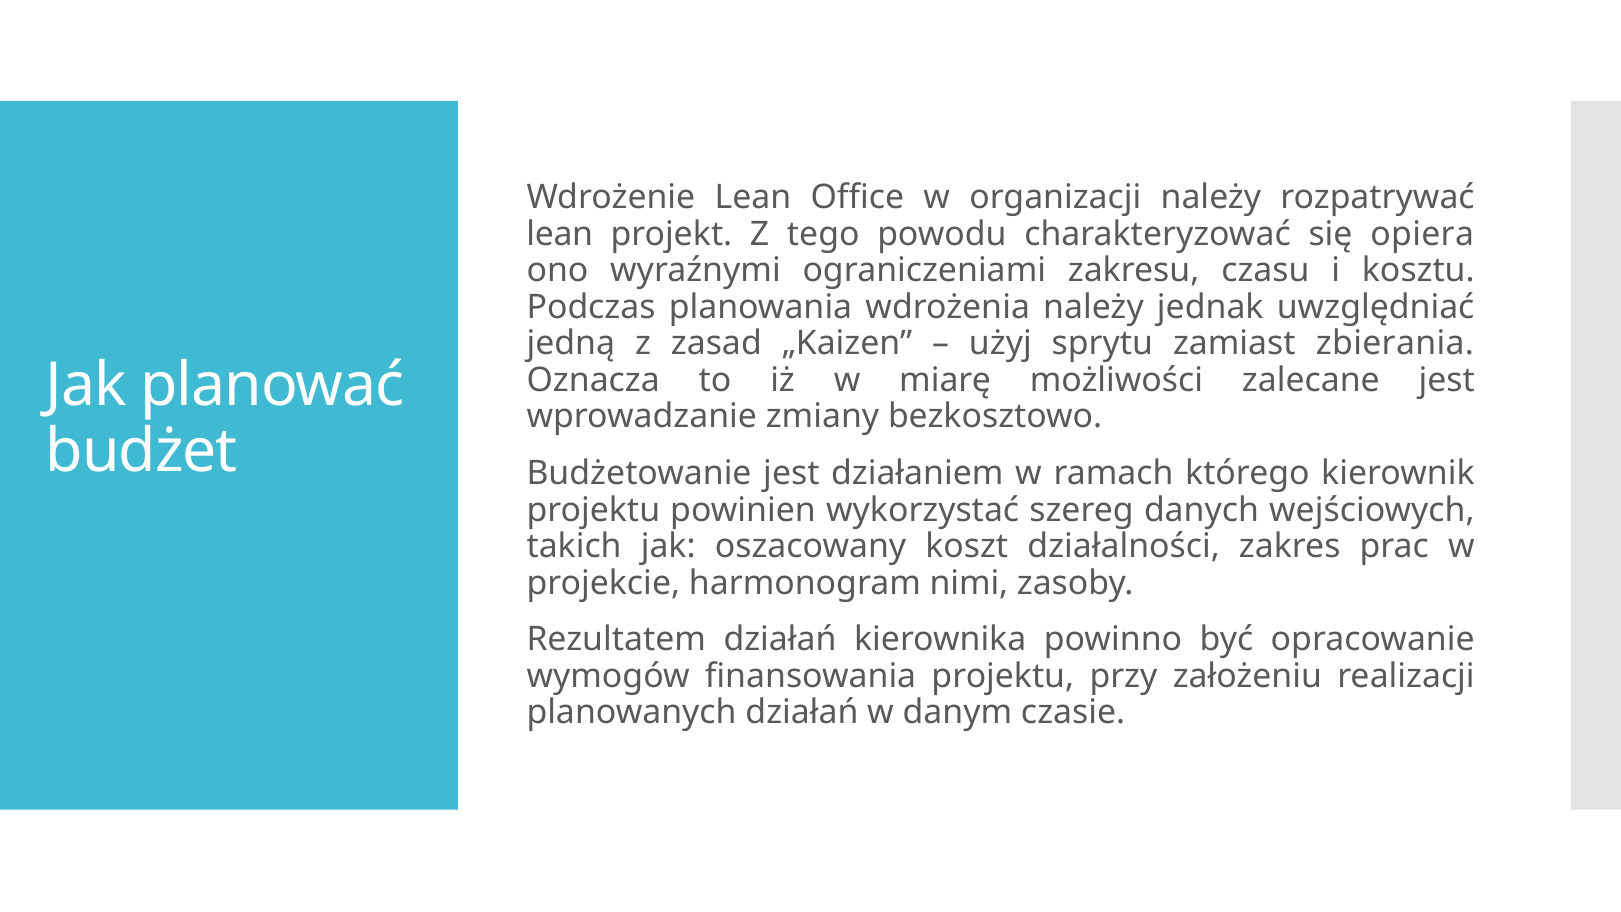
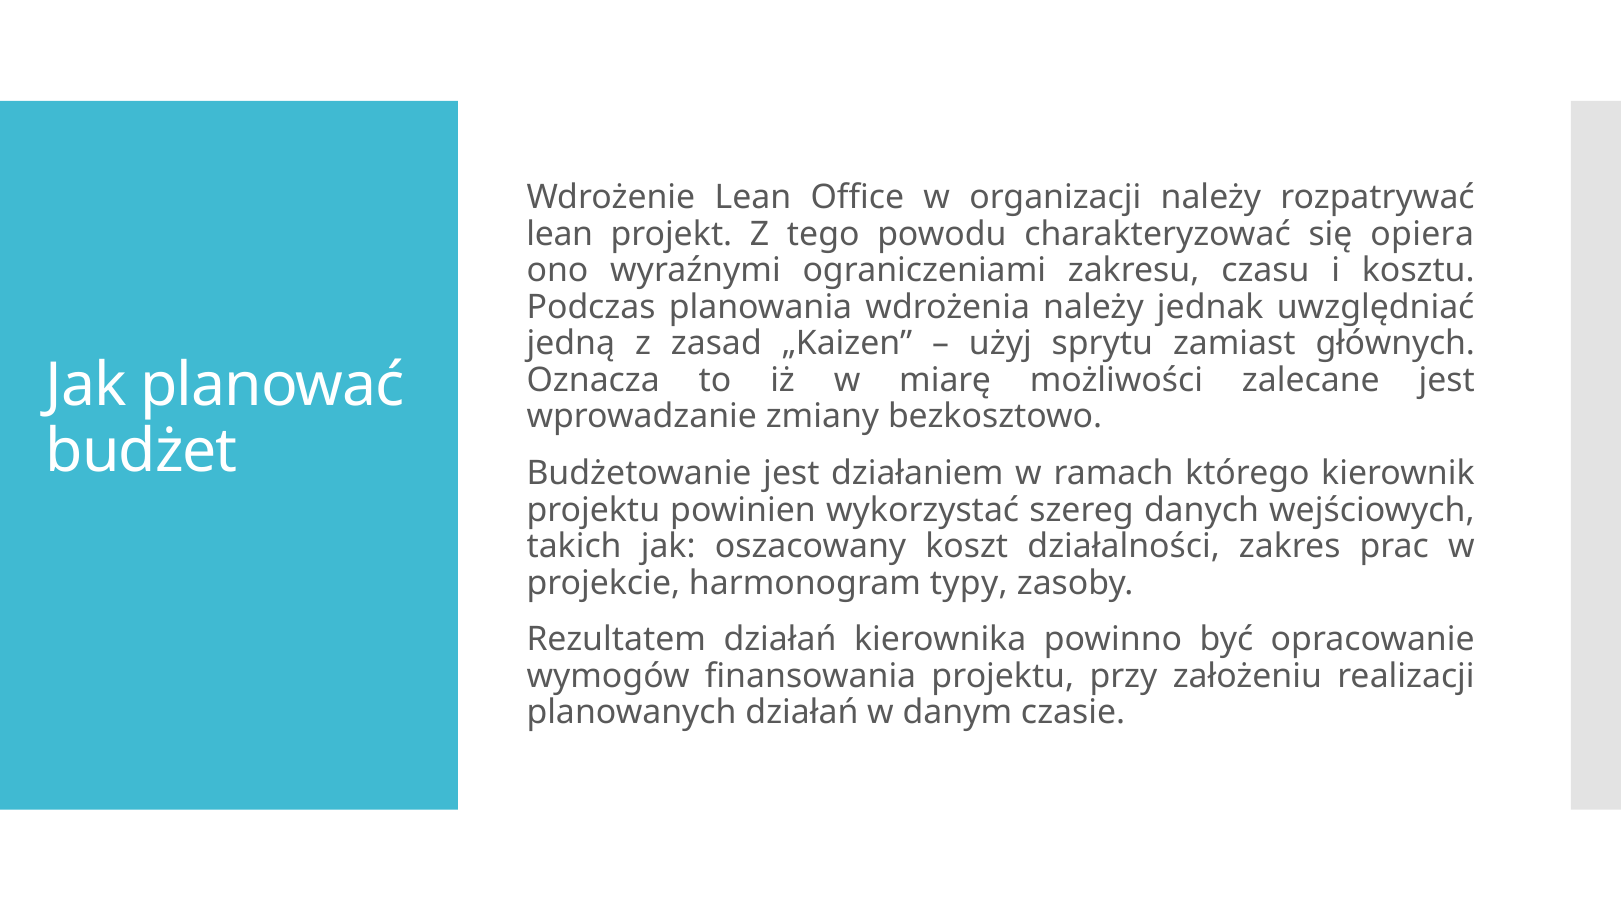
zbierania: zbierania -> głównych
nimi: nimi -> typy
